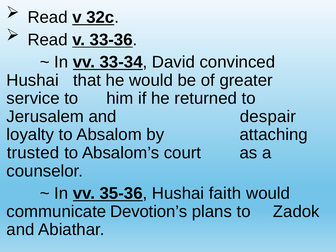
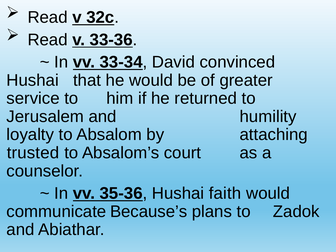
despair: despair -> humility
Devotion’s: Devotion’s -> Because’s
